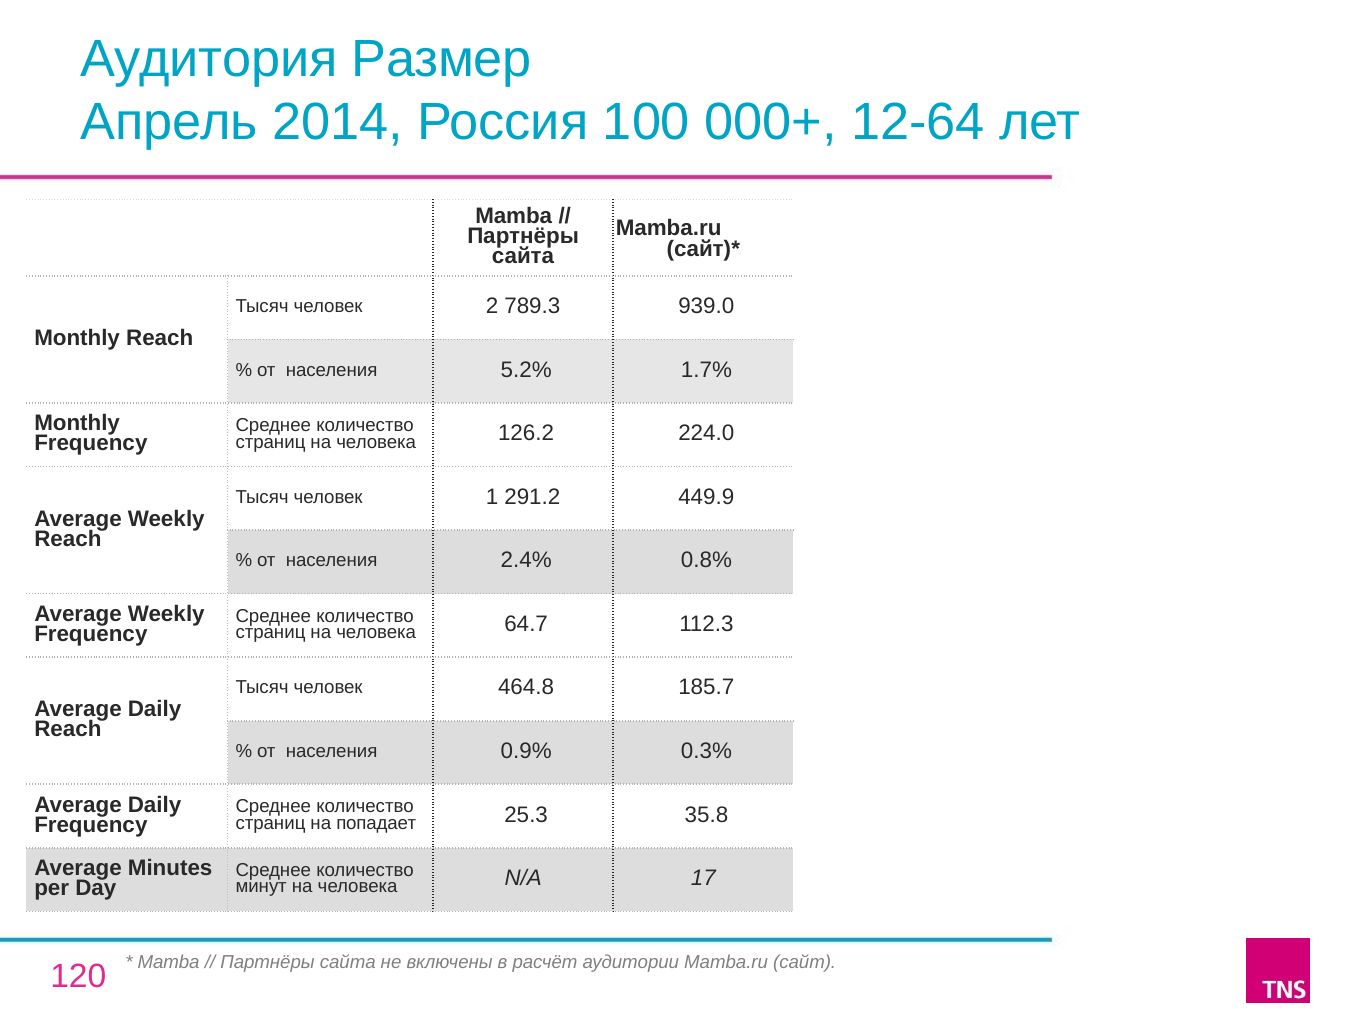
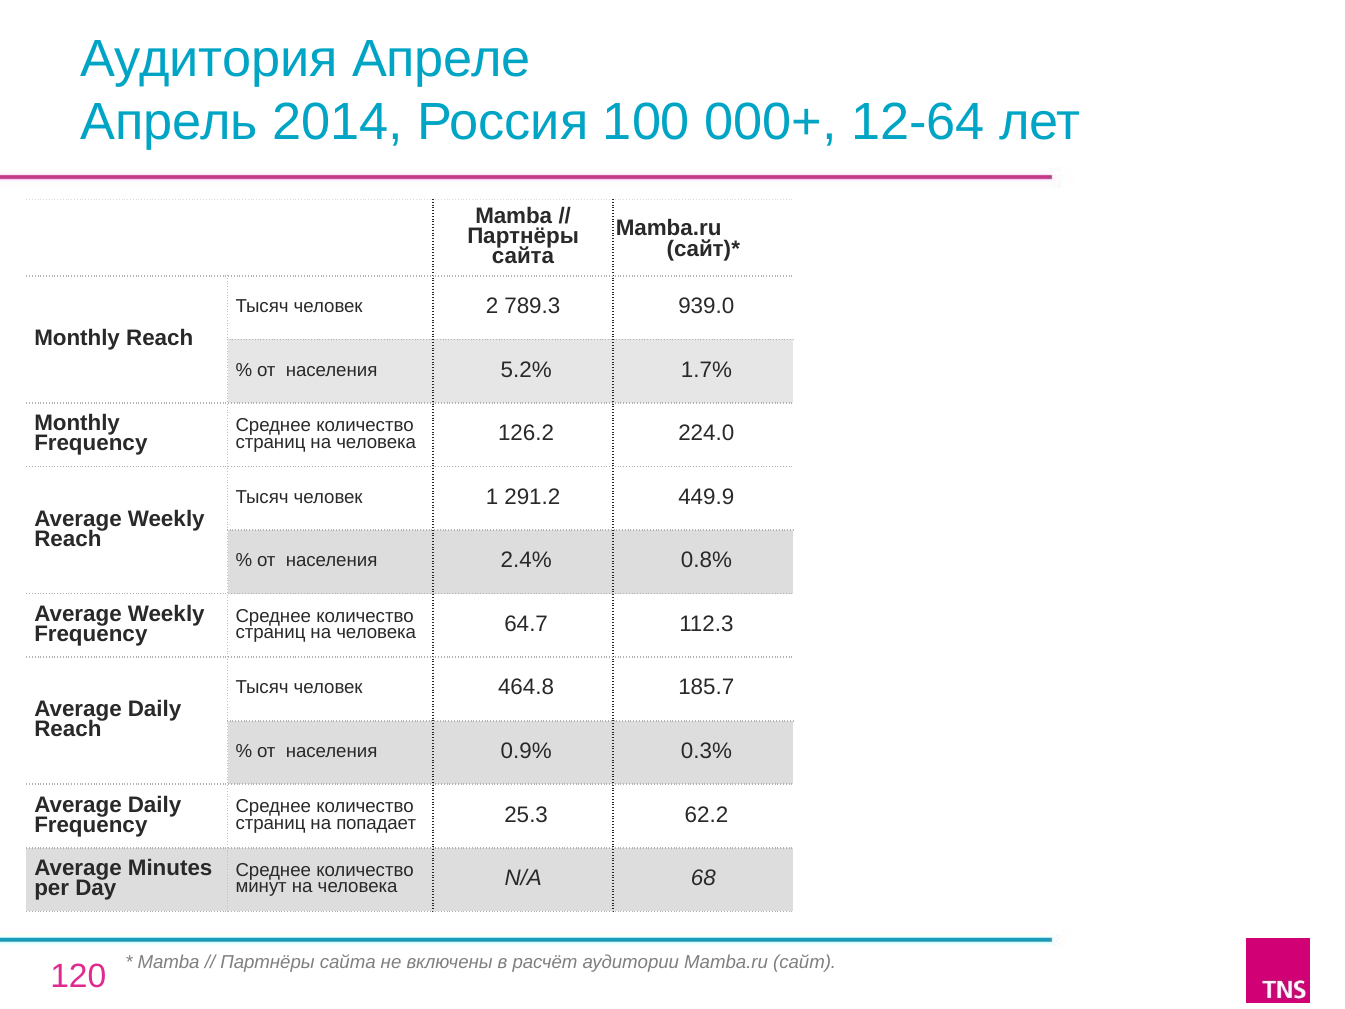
Размер: Размер -> Апреле
35.8: 35.8 -> 62.2
17: 17 -> 68
